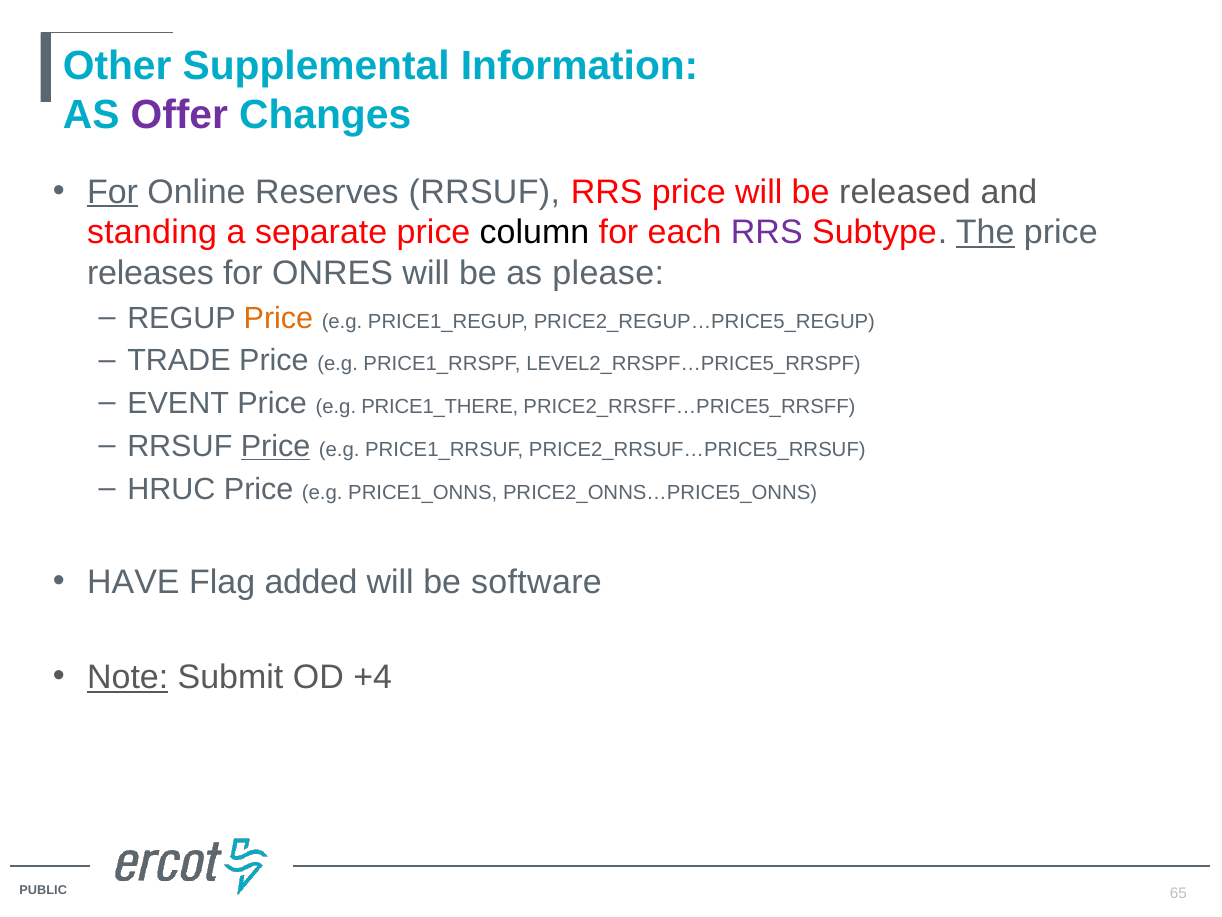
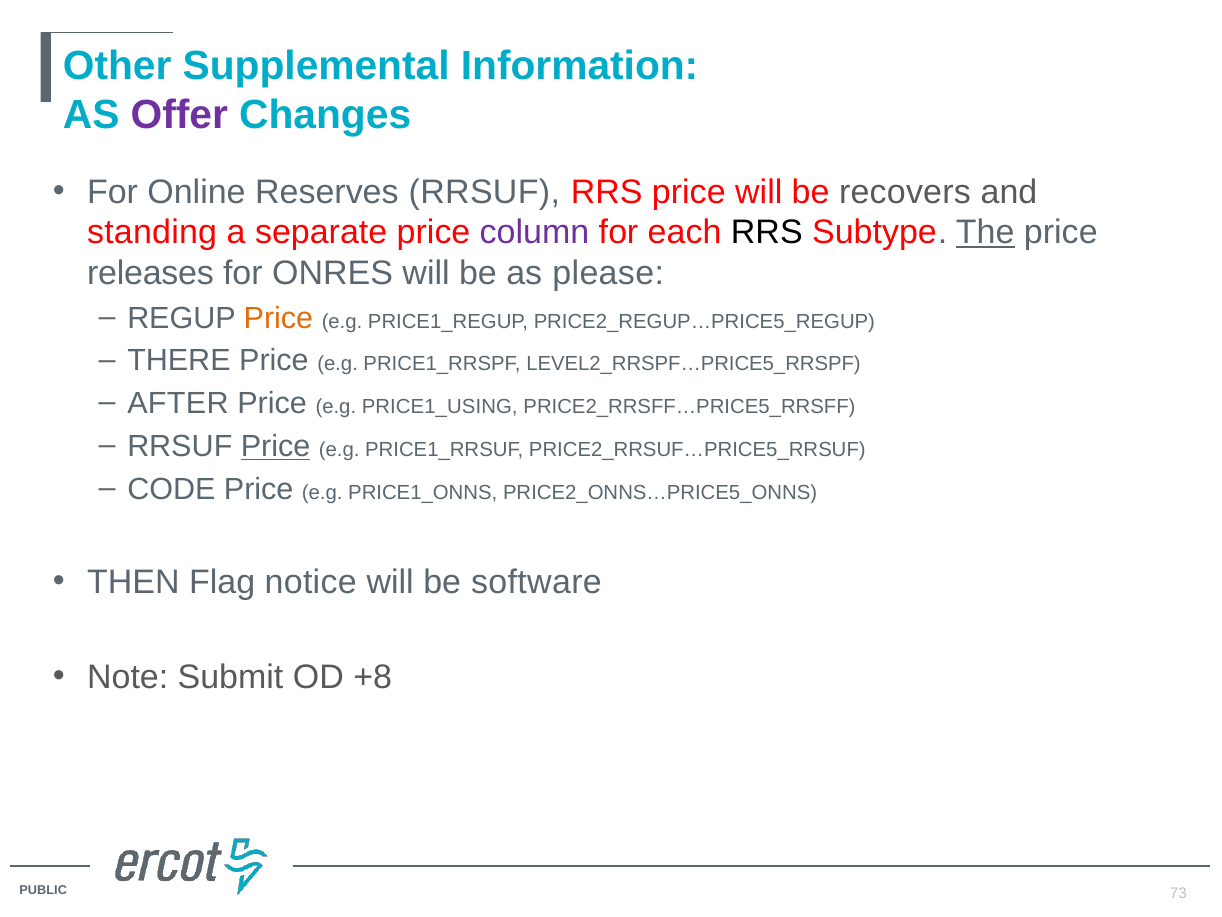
For at (113, 192) underline: present -> none
released: released -> recovers
column colour: black -> purple
RRS at (767, 232) colour: purple -> black
TRADE: TRADE -> THERE
EVENT: EVENT -> AFTER
PRICE1_THERE: PRICE1_THERE -> PRICE1_USING
HRUC: HRUC -> CODE
HAVE: HAVE -> THEN
added: added -> notice
Note underline: present -> none
+4: +4 -> +8
65: 65 -> 73
